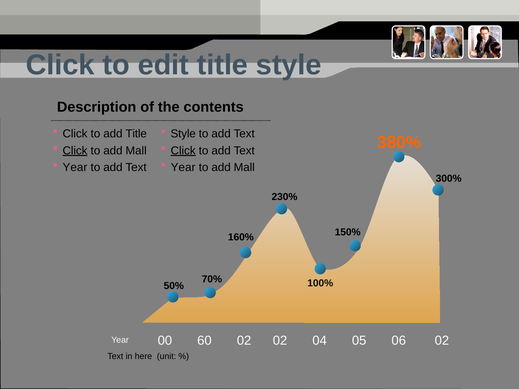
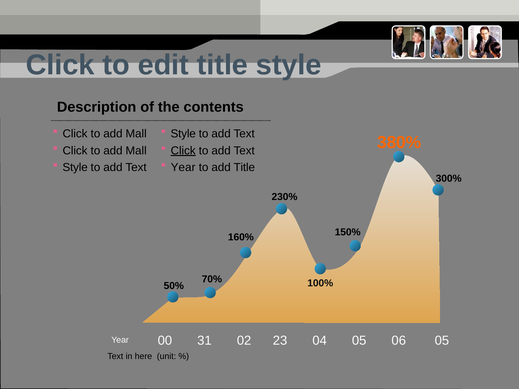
Title at (136, 134): Title -> Mall
Click at (75, 151) underline: present -> none
Year at (75, 167): Year -> Style
Mall at (244, 167): Mall -> Title
60: 60 -> 31
02 02: 02 -> 23
06 02: 02 -> 05
